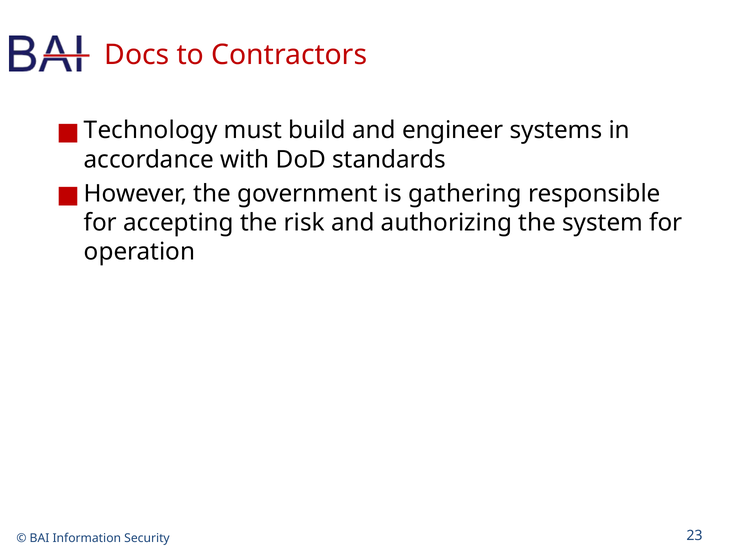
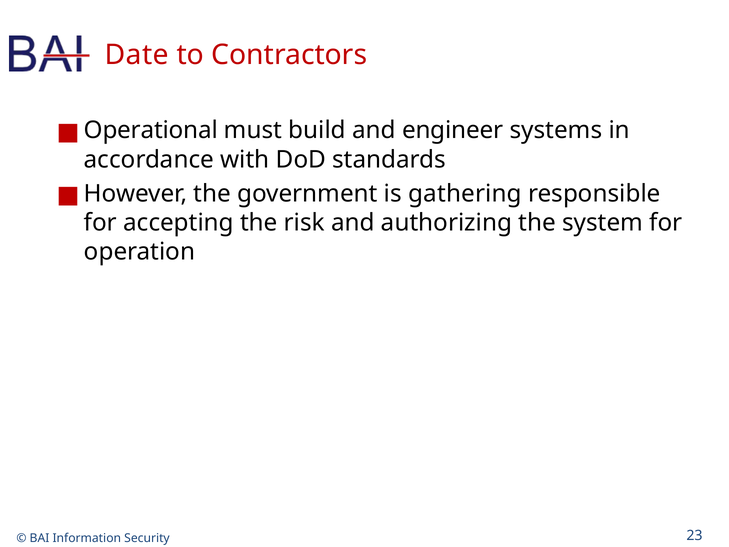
Docs: Docs -> Date
Technology: Technology -> Operational
